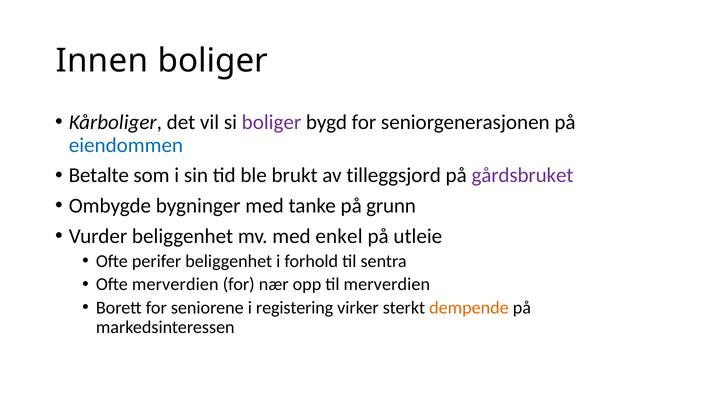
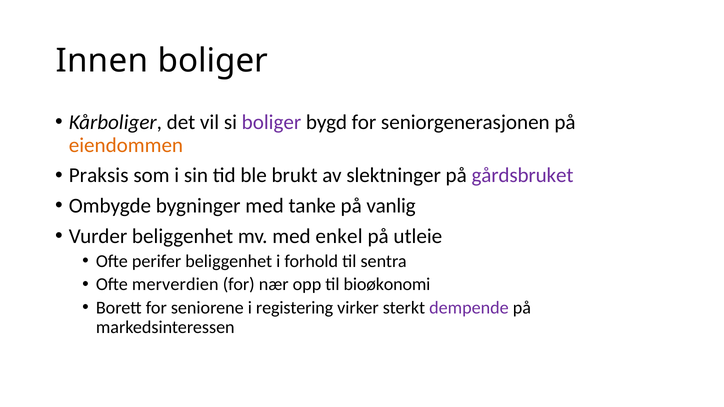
eiendommen colour: blue -> orange
Betalte: Betalte -> Praksis
tilleggsjord: tilleggsjord -> slektninger
grunn: grunn -> vanlig
til merverdien: merverdien -> bioøkonomi
dempende colour: orange -> purple
